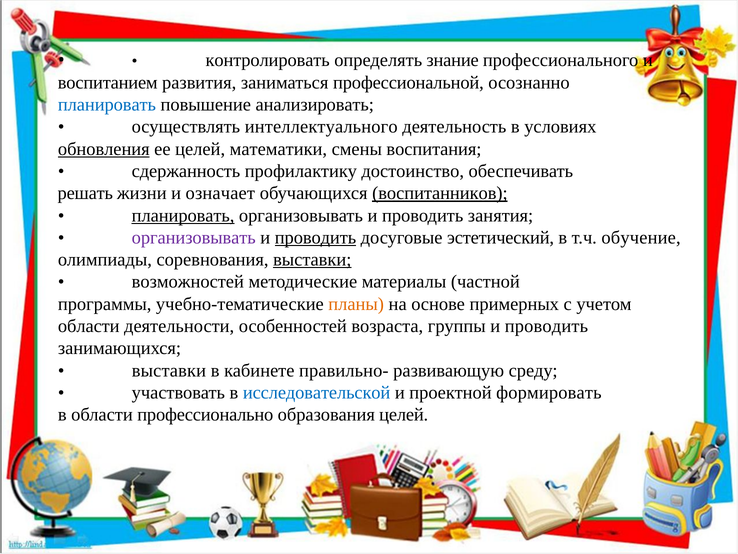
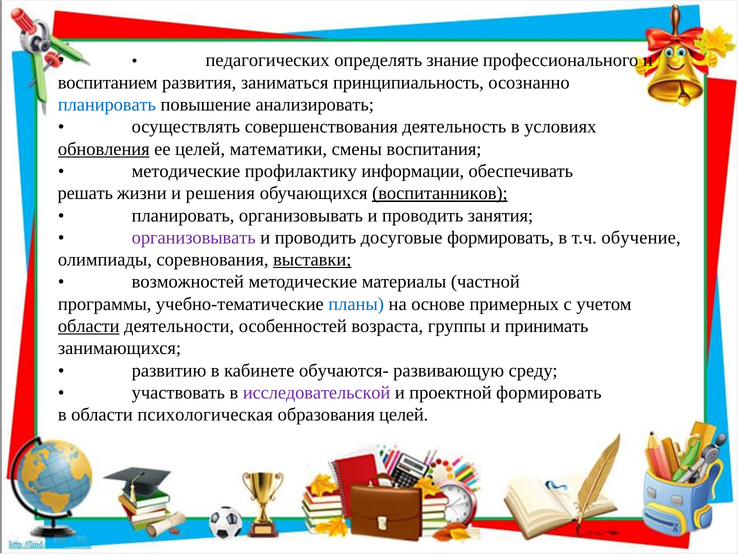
контролировать: контролировать -> педагогических
профессиональной: профессиональной -> принципиальность
интеллектуального: интеллектуального -> совершенствования
сдержанность at (186, 171): сдержанность -> методические
достоинство: достоинство -> информации
означает: означает -> решения
планировать at (183, 215) underline: present -> none
проводить at (315, 237) underline: present -> none
досуговые эстетический: эстетический -> формировать
планы colour: orange -> blue
области at (89, 326) underline: none -> present
группы и проводить: проводить -> принимать
выставки at (169, 370): выставки -> развитию
правильно-: правильно- -> обучаются-
исследовательской colour: blue -> purple
профессионально: профессионально -> психологическая
